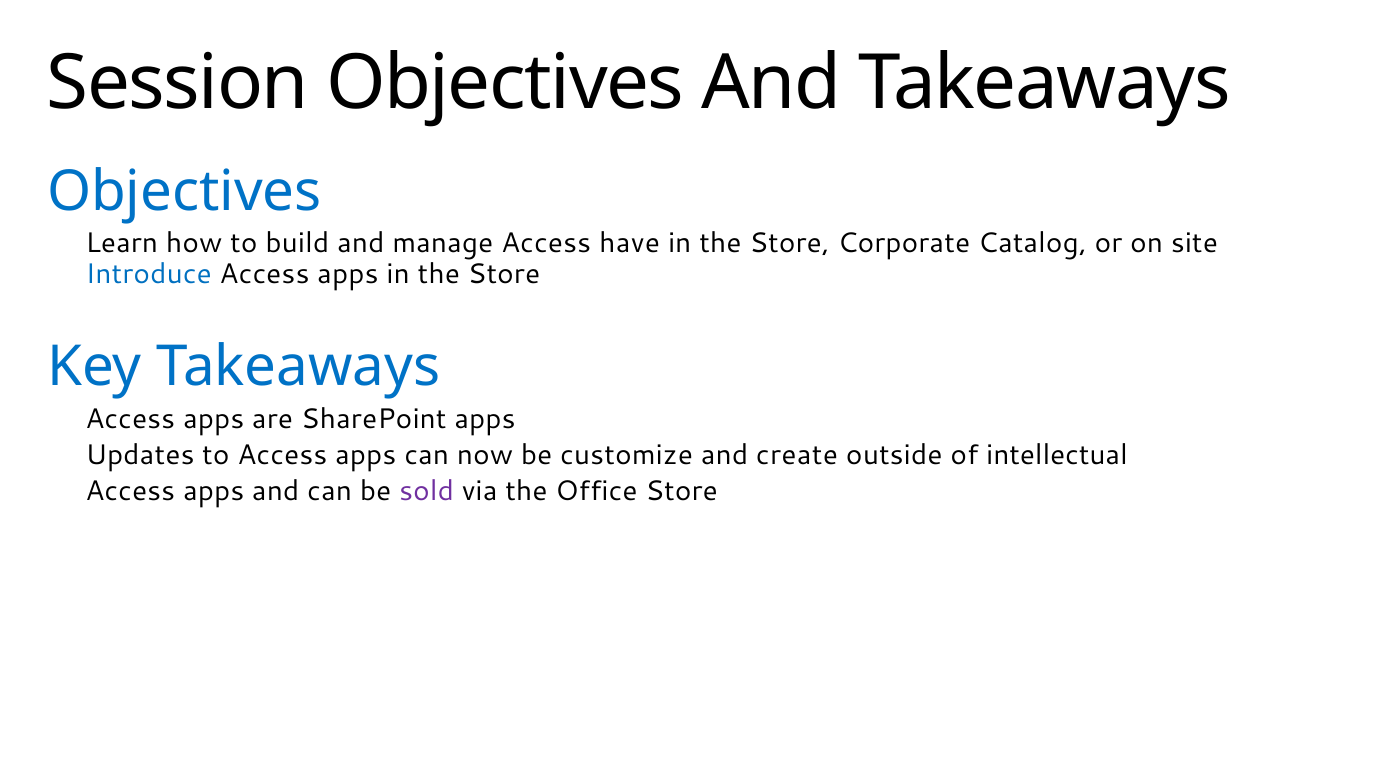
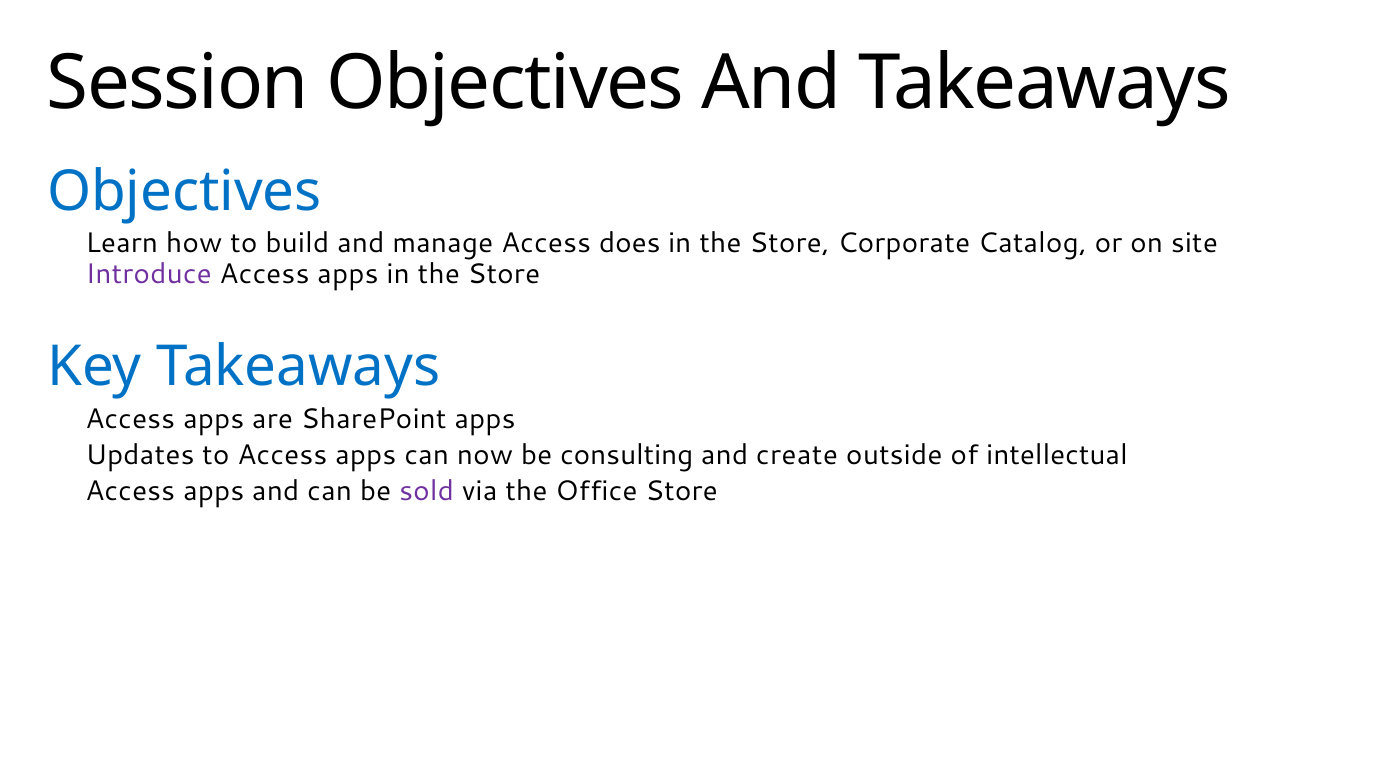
have: have -> does
Introduce colour: blue -> purple
customize: customize -> consulting
